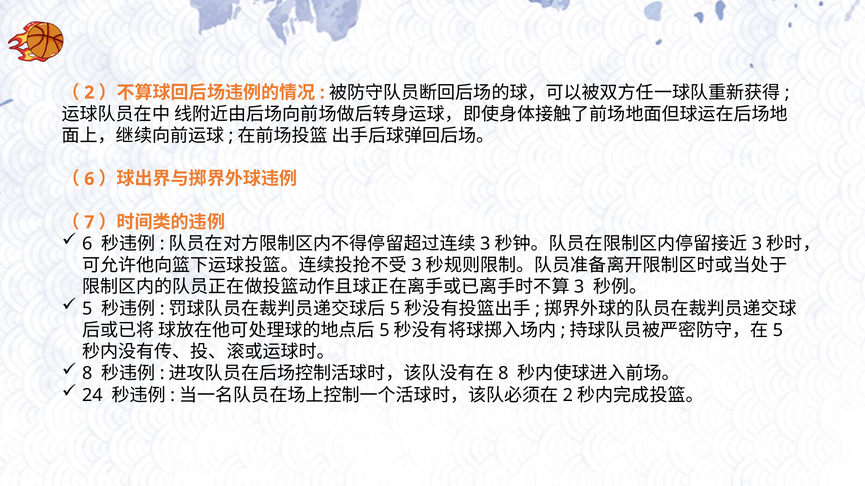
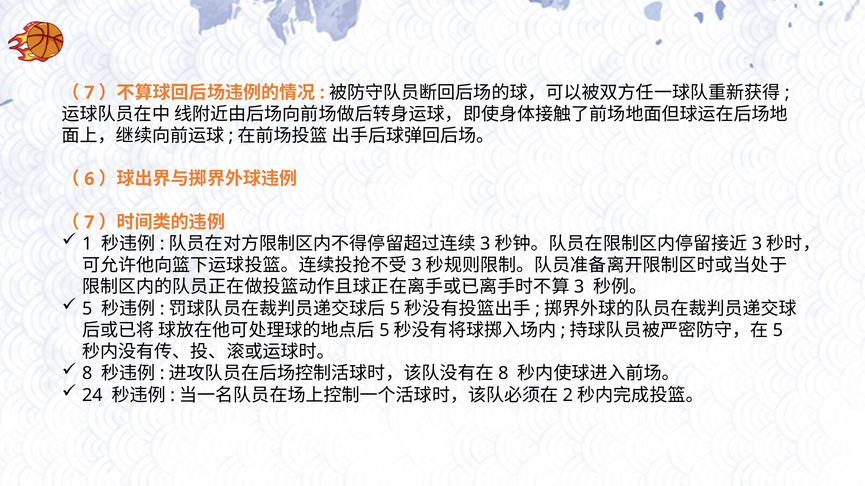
2 at (89, 93): 2 -> 7
6 at (87, 244): 6 -> 1
